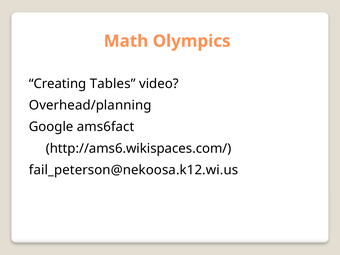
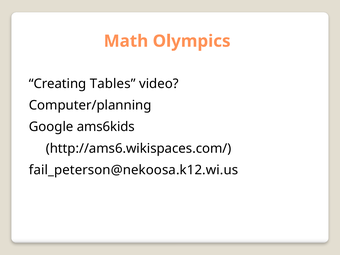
Overhead/planning: Overhead/planning -> Computer/planning
ams6fact: ams6fact -> ams6kids
